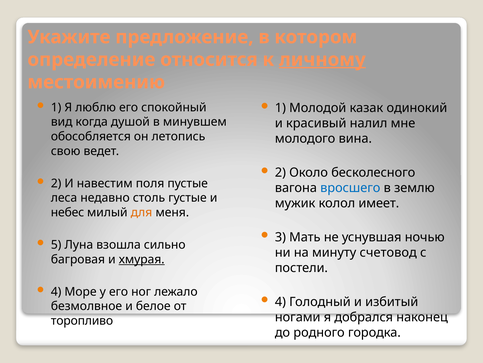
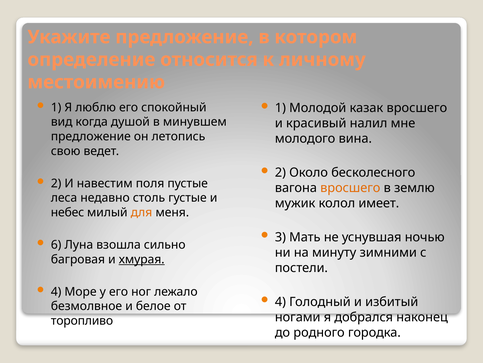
личному underline: present -> none
казак одинокий: одинокий -> вросшего
обособляется at (91, 136): обособляется -> предложение
вросшего at (350, 187) colour: blue -> orange
5: 5 -> 6
счетовод: счетовод -> зимними
